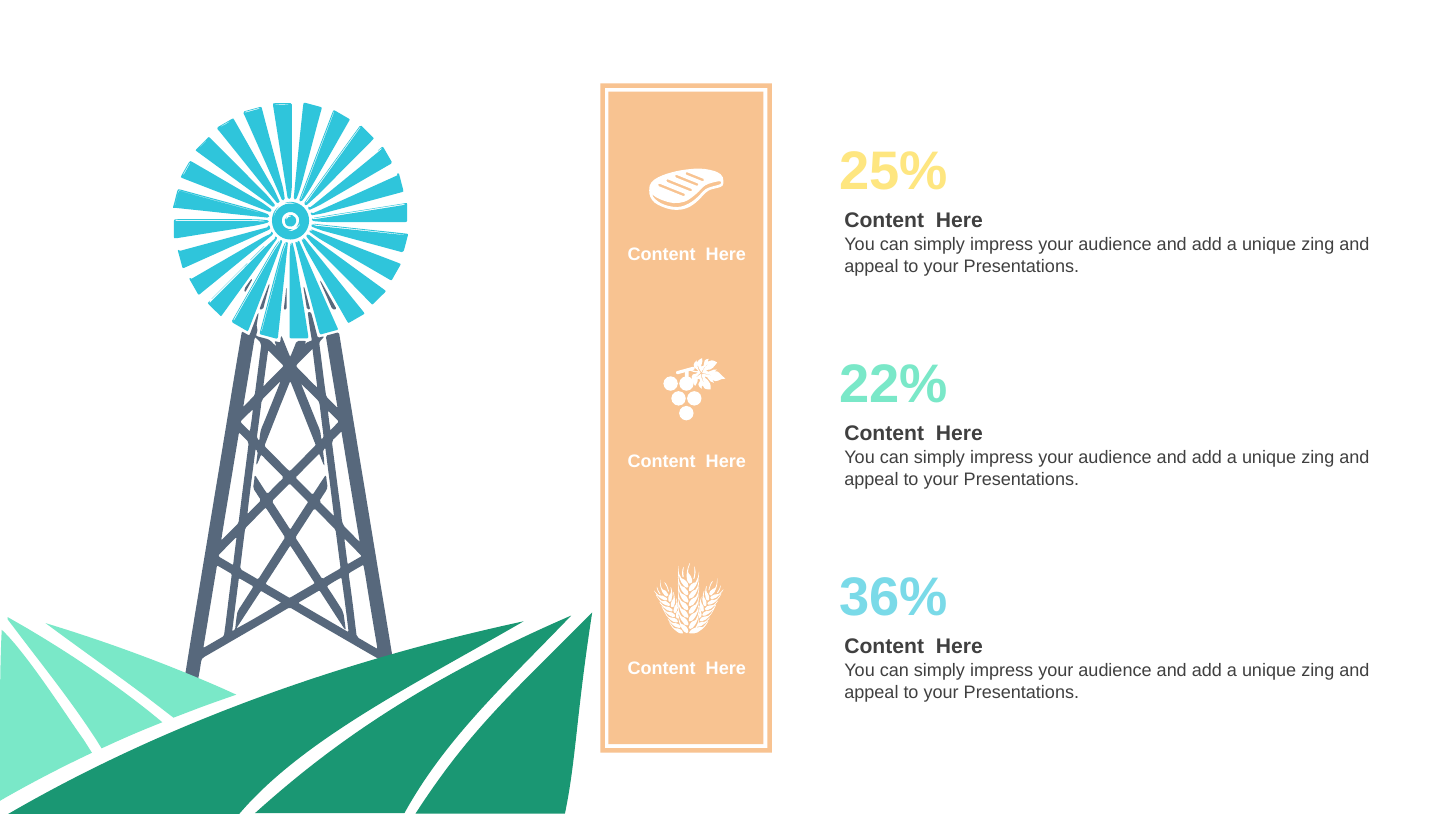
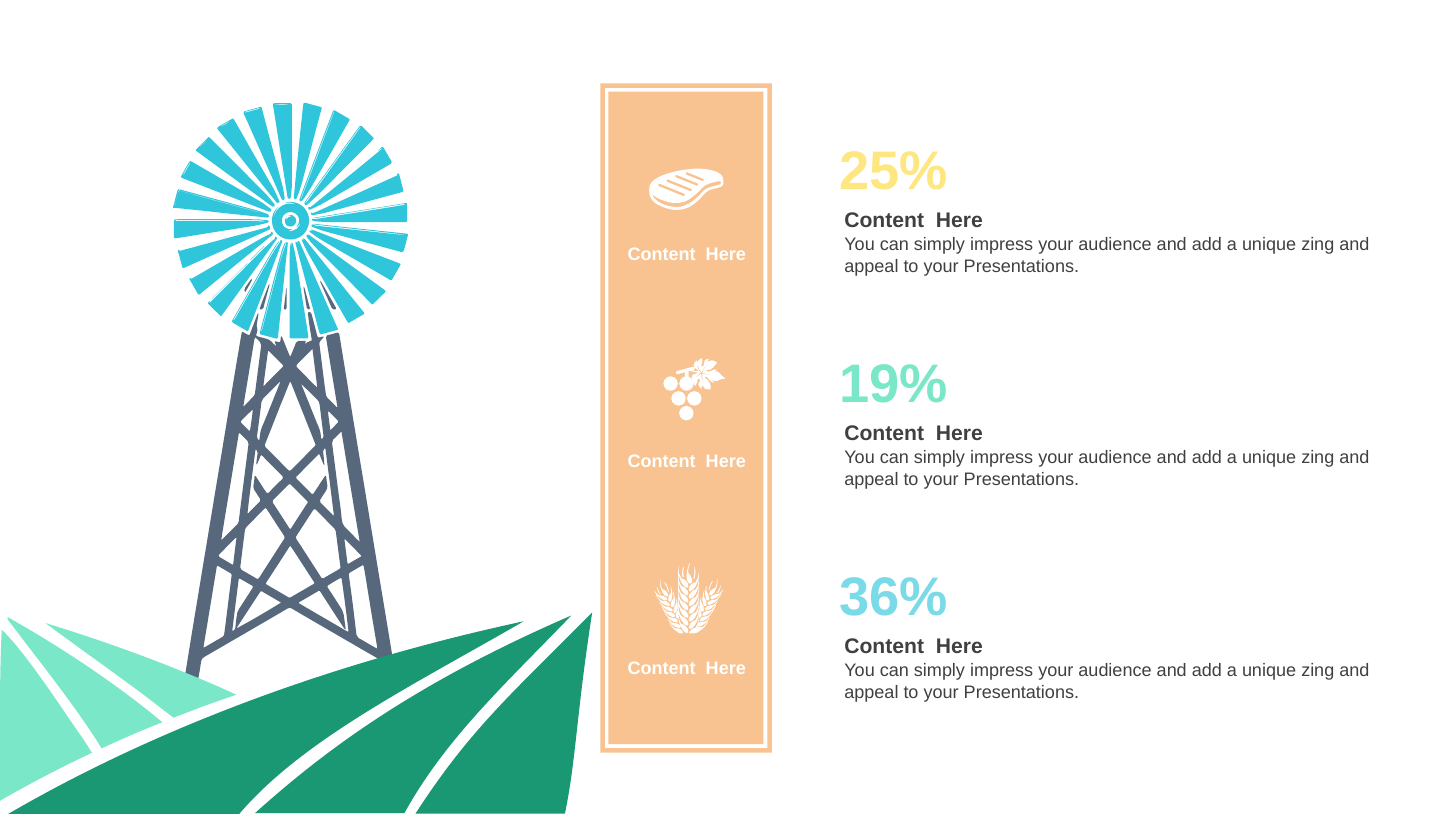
22%: 22% -> 19%
